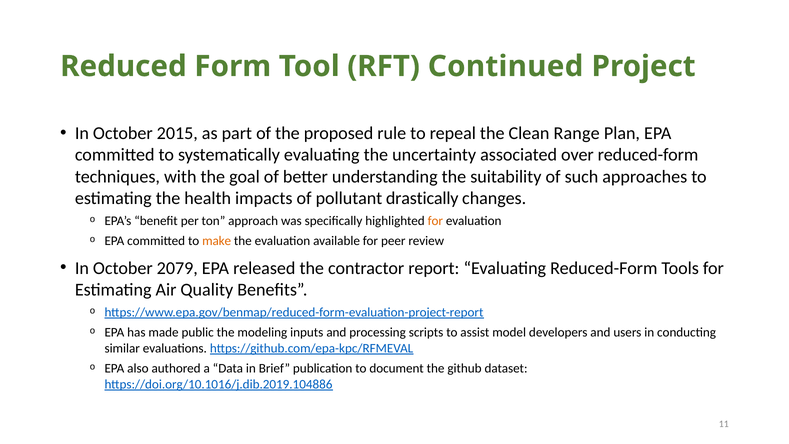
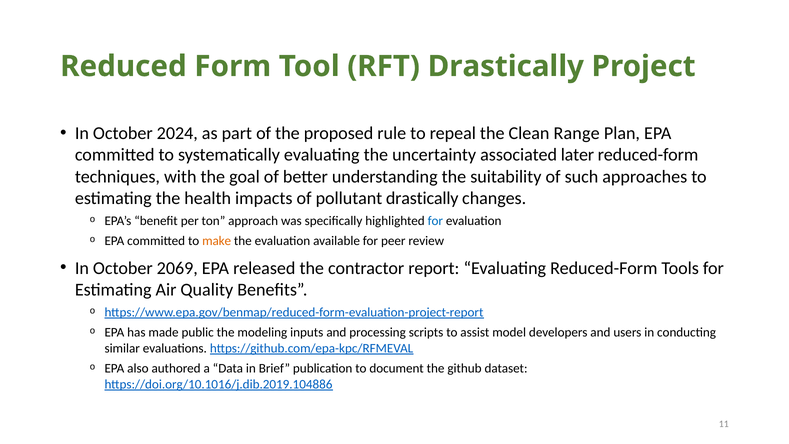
RFT Continued: Continued -> Drastically
2015: 2015 -> 2024
over: over -> later
for at (435, 221) colour: orange -> blue
2079: 2079 -> 2069
